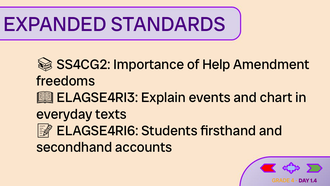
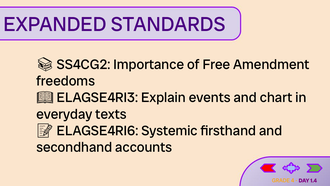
Help: Help -> Free
Students: Students -> Systemic
